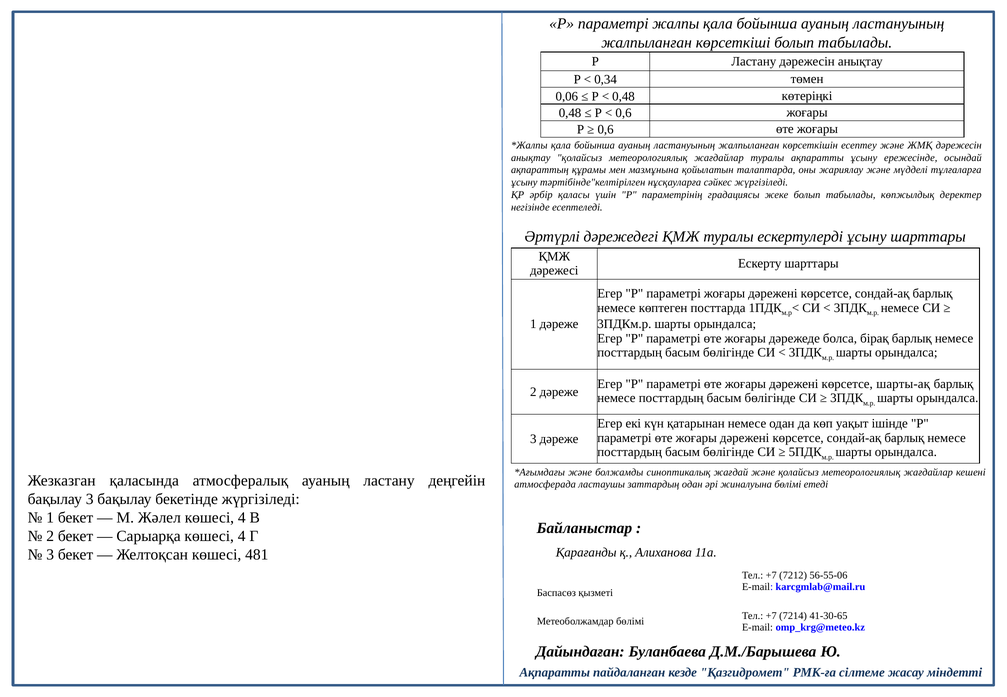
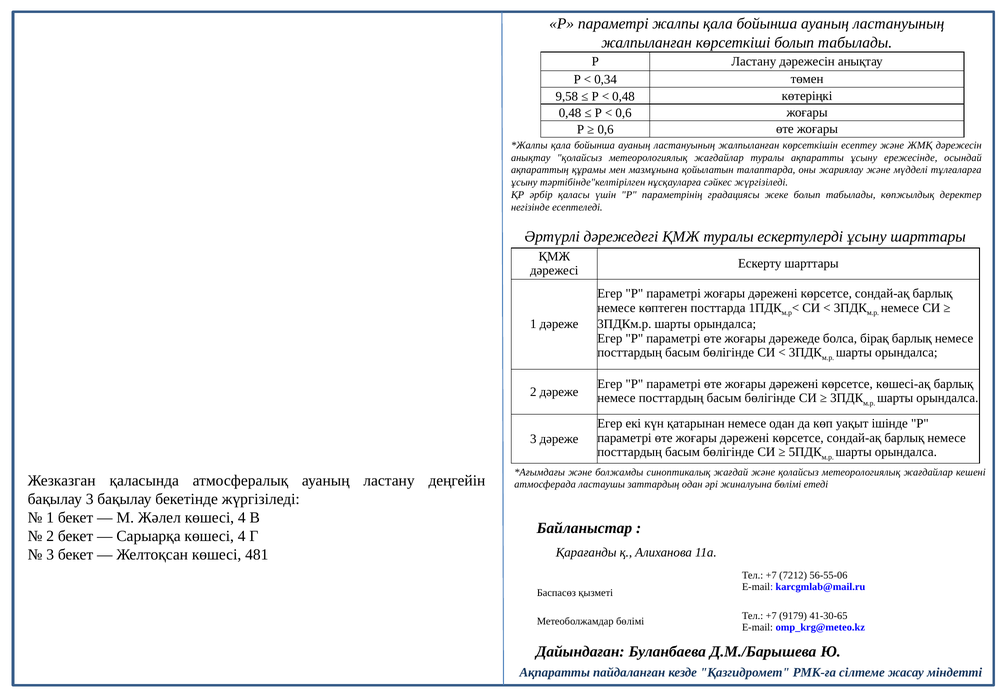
0,06: 0,06 -> 9,58
шарты-ақ: шарты-ақ -> көшесі-ақ
7214: 7214 -> 9179
